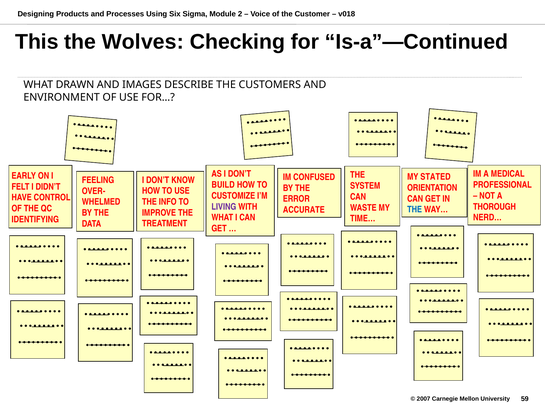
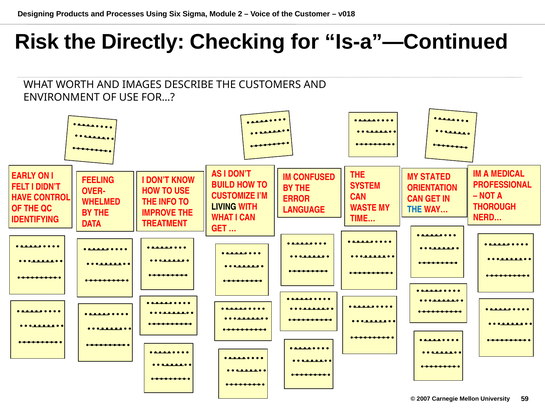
This: This -> Risk
Wolves: Wolves -> Directly
DRAWN: DRAWN -> WORTH
LIVING colour: purple -> black
ACCURATE: ACCURATE -> LANGUAGE
